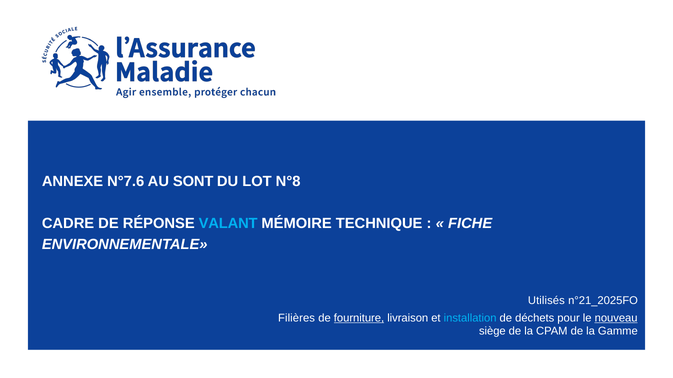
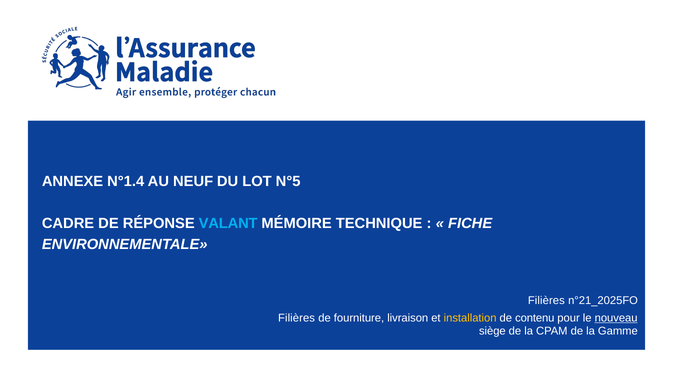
N°7.6: N°7.6 -> N°1.4
SONT: SONT -> NEUF
N°8: N°8 -> N°5
Utilisés at (546, 301): Utilisés -> Filières
fourniture underline: present -> none
installation colour: light blue -> yellow
déchets: déchets -> contenu
